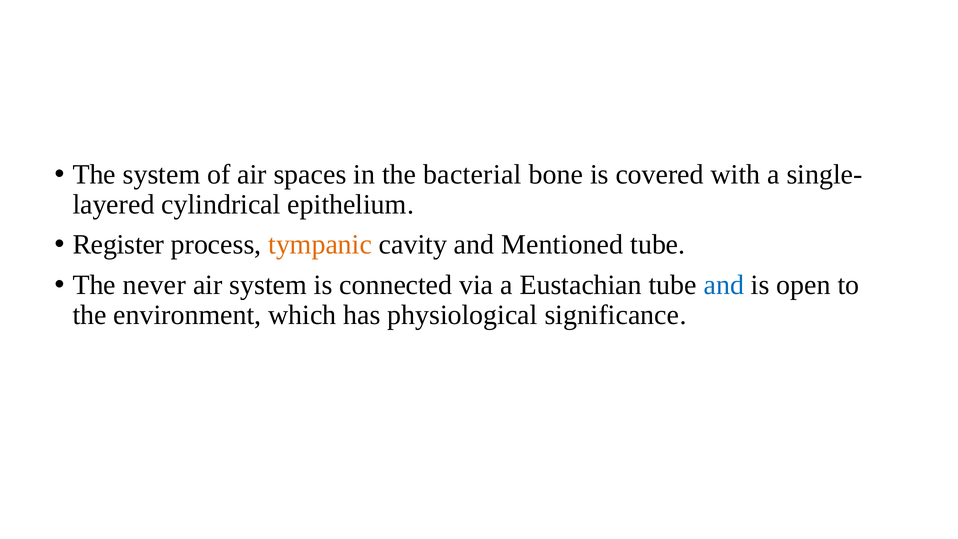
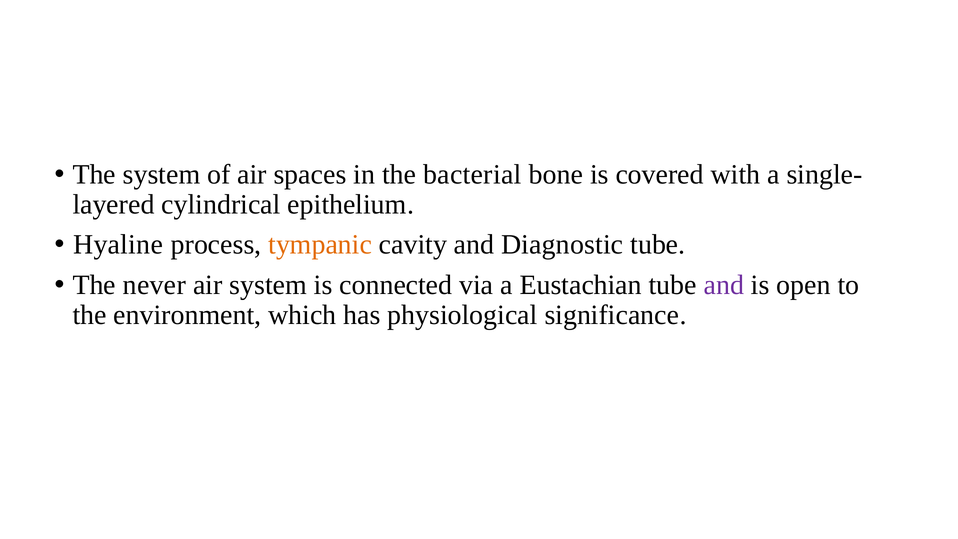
Register: Register -> Hyaline
Mentioned: Mentioned -> Diagnostic
and at (724, 285) colour: blue -> purple
